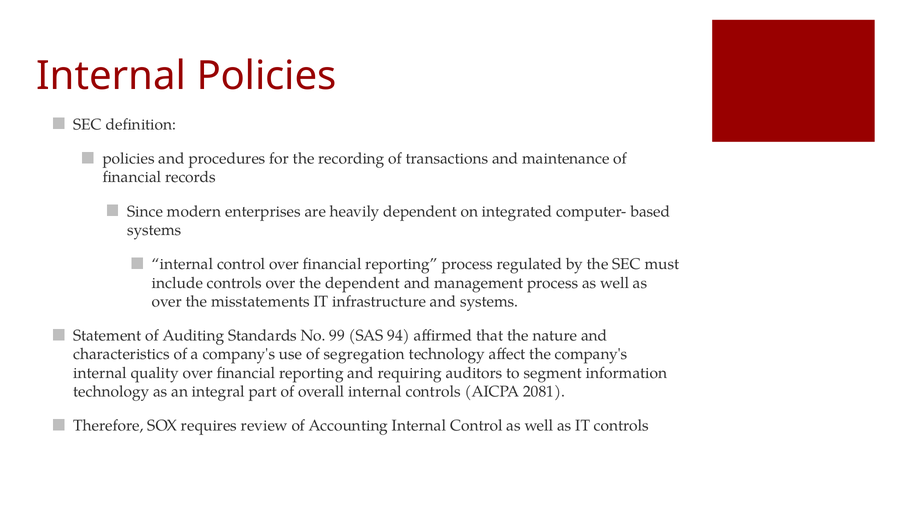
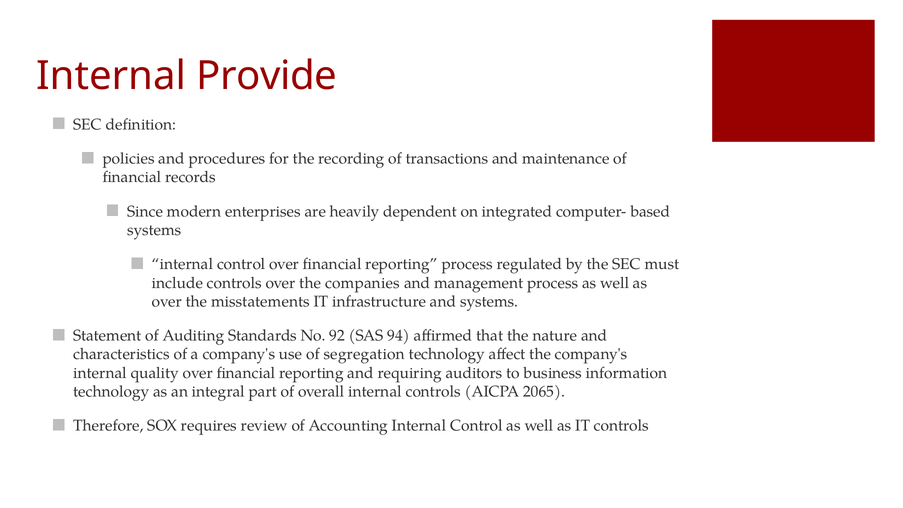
Internal Policies: Policies -> Provide
the dependent: dependent -> companies
99: 99 -> 92
segment: segment -> business
2081: 2081 -> 2065
